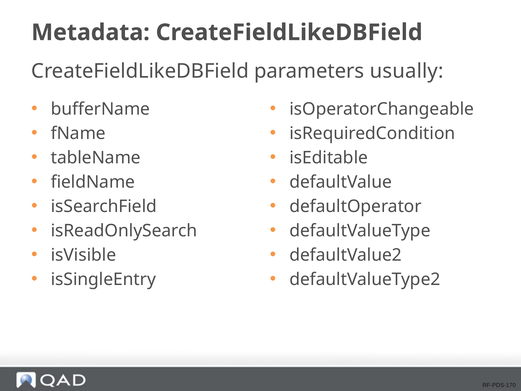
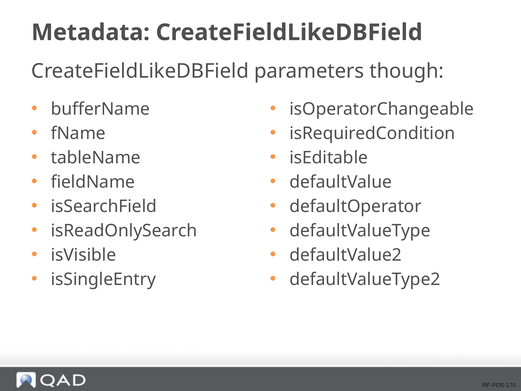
usually: usually -> though
